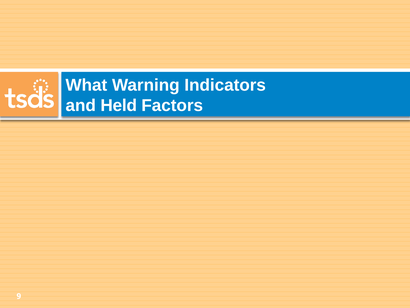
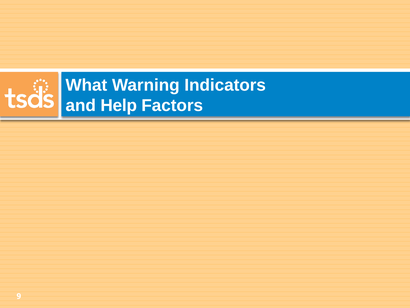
Held: Held -> Help
